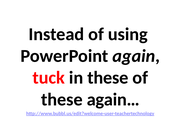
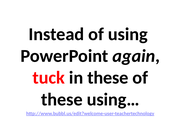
again…: again… -> using…
